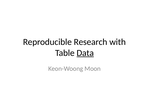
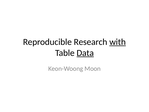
with underline: none -> present
